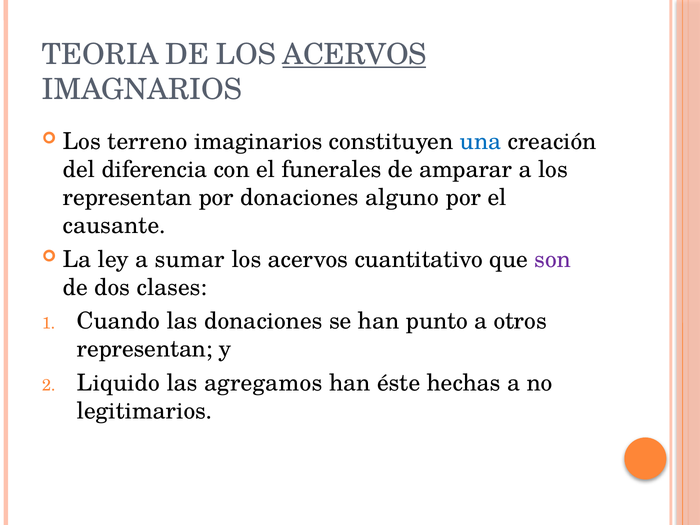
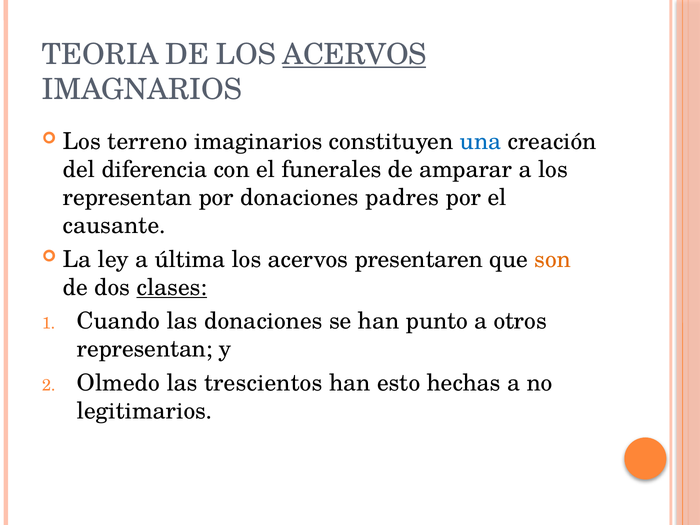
alguno: alguno -> padres
sumar: sumar -> última
cuantitativo: cuantitativo -> presentaren
son colour: purple -> orange
clases underline: none -> present
Liquido: Liquido -> Olmedo
agregamos: agregamos -> trescientos
éste: éste -> esto
